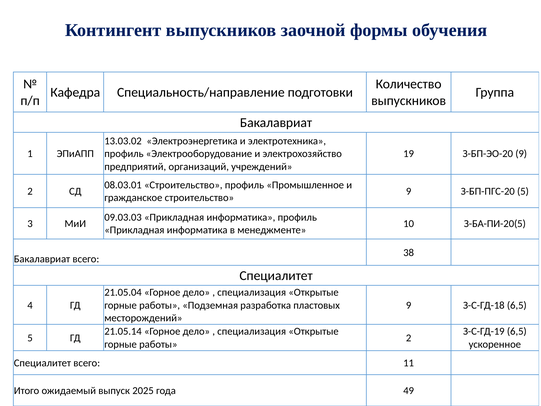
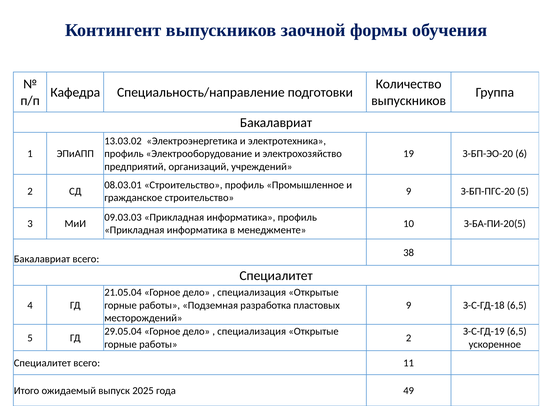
З-БП-ЭО-20 9: 9 -> 6
21.05.14: 21.05.14 -> 29.05.04
